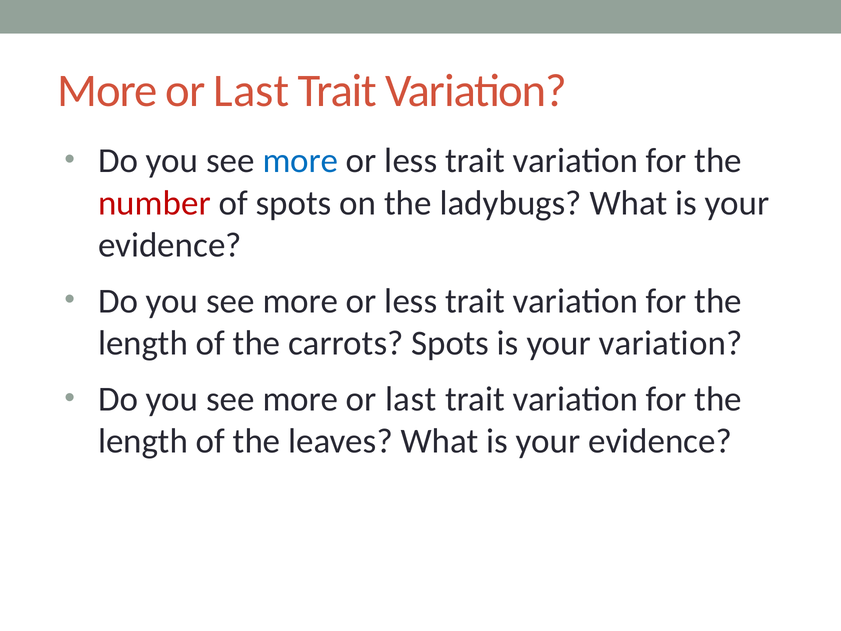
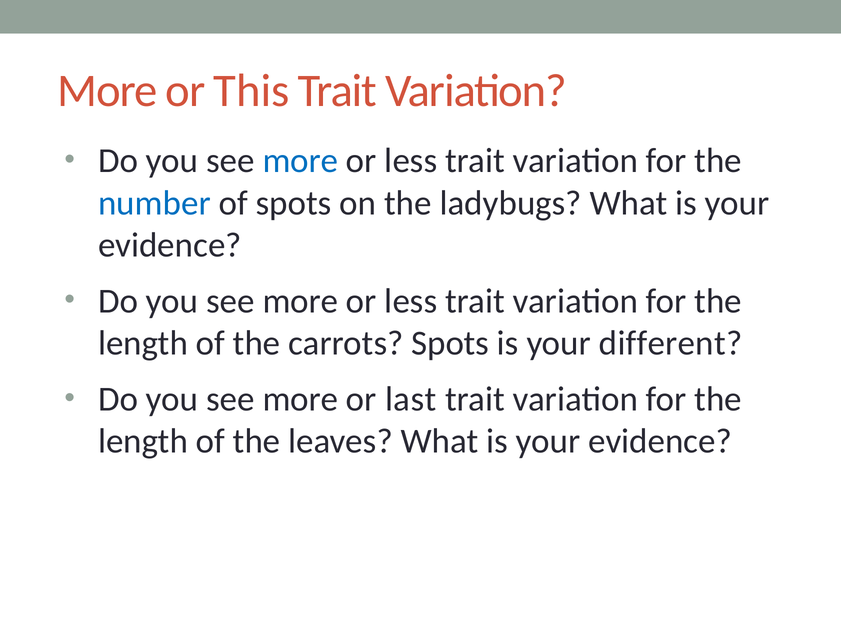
Last at (251, 91): Last -> This
number colour: red -> blue
your variation: variation -> different
